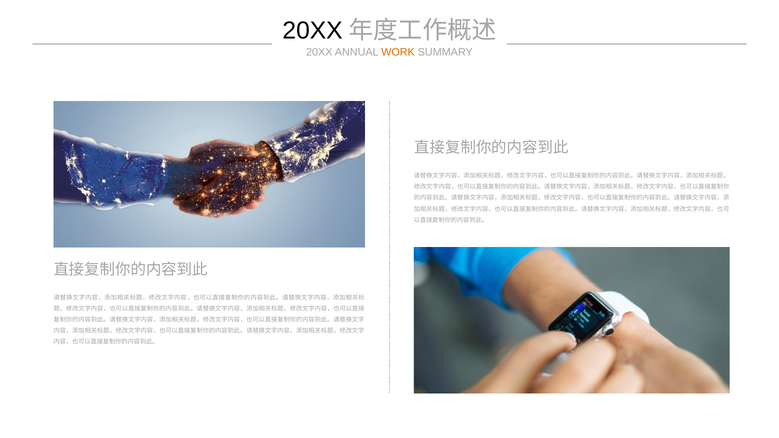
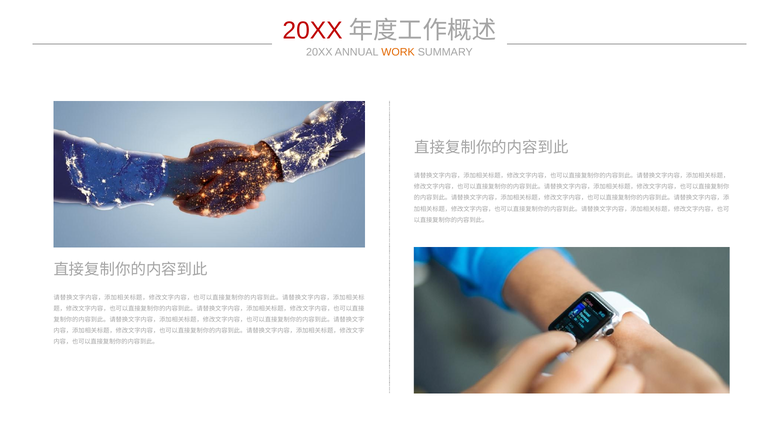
20XX at (313, 31) colour: black -> red
